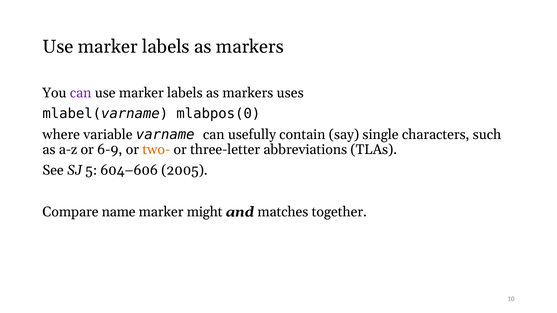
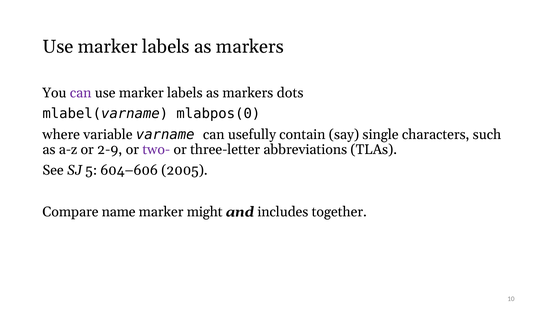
uses: uses -> dots
6-9: 6-9 -> 2-9
two- colour: orange -> purple
matches: matches -> includes
